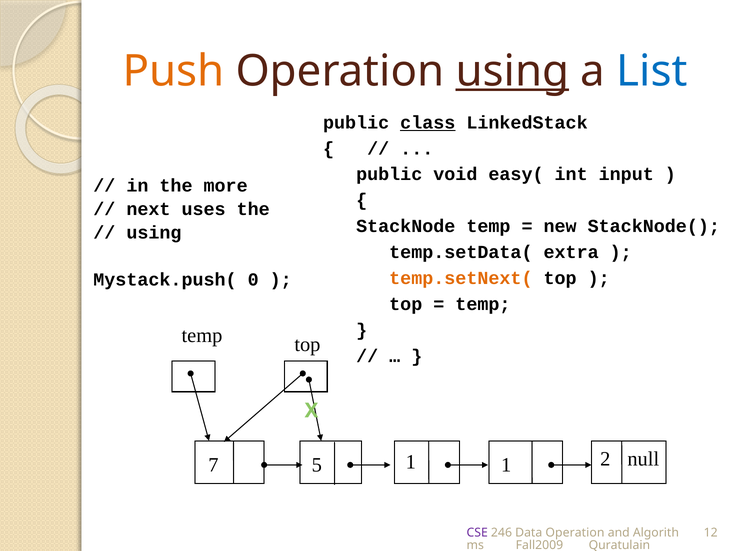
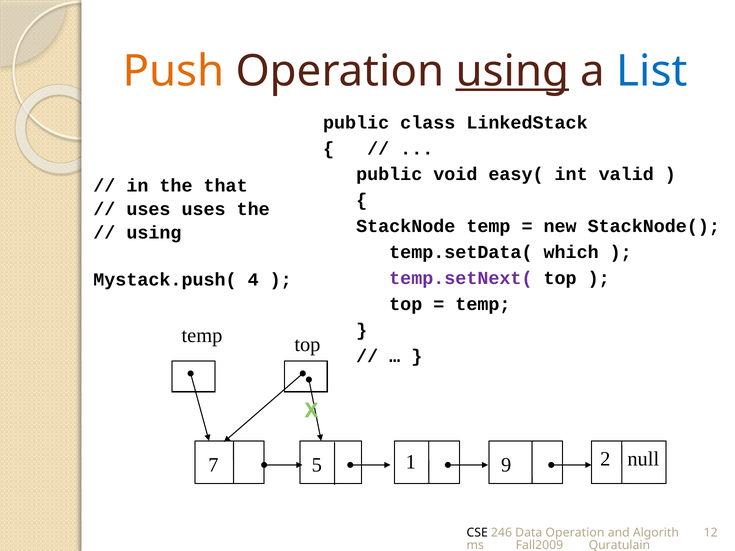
class underline: present -> none
input: input -> valid
more: more -> that
next at (148, 209): next -> uses
extra: extra -> which
temp.setNext( colour: orange -> purple
0: 0 -> 4
1 1: 1 -> 9
CSE colour: purple -> black
